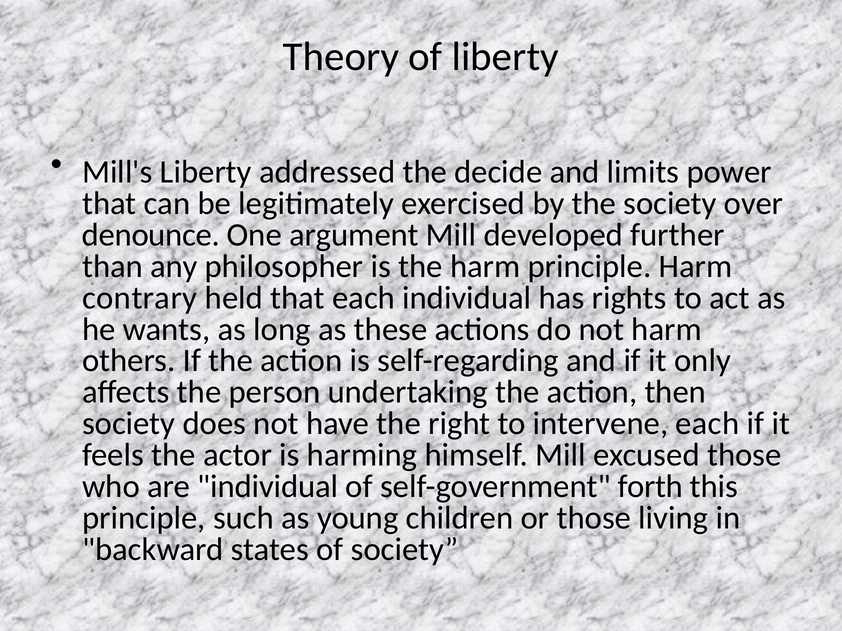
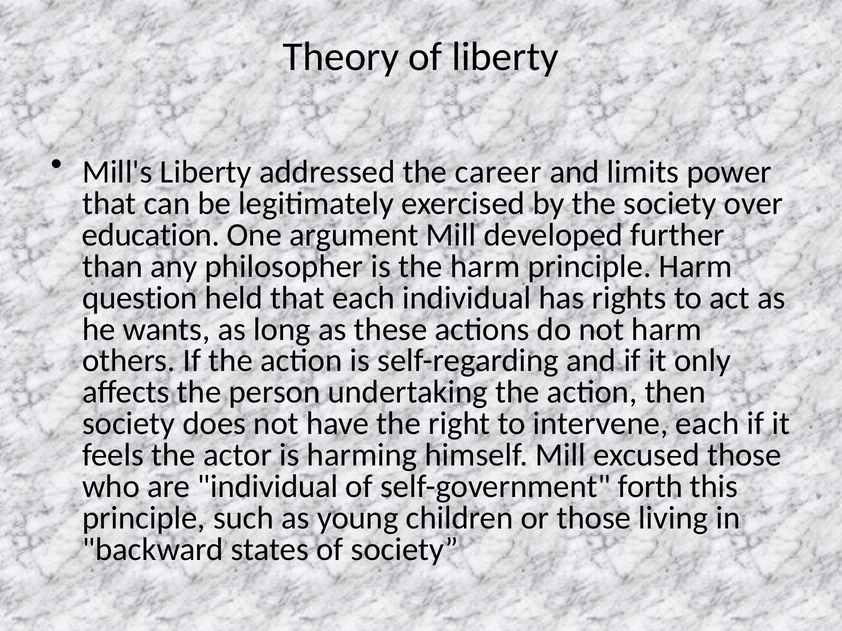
decide: decide -> career
denounce: denounce -> education
contrary: contrary -> question
